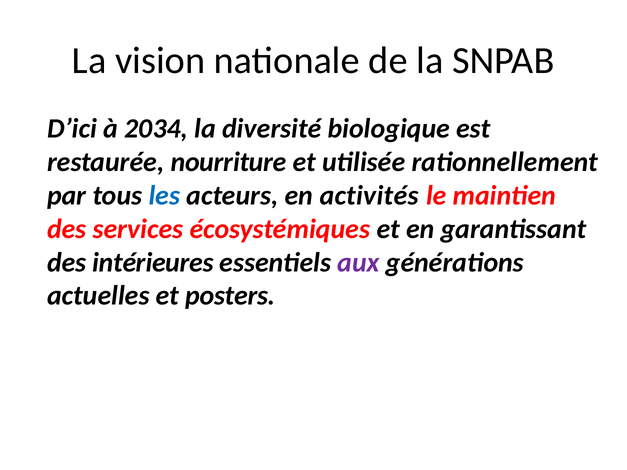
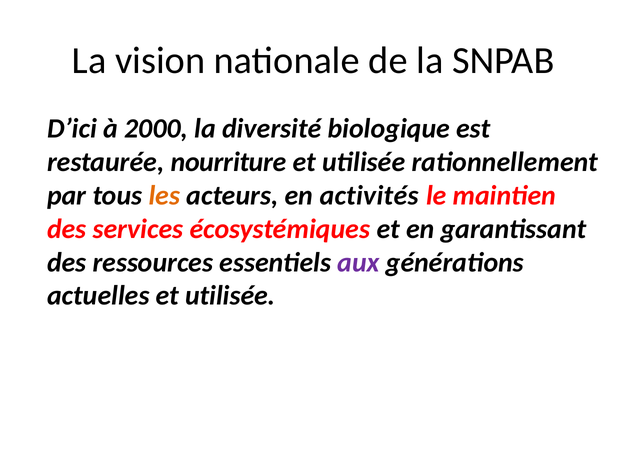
2034: 2034 -> 2000
les colour: blue -> orange
intérieures: intérieures -> ressources
actuelles et posters: posters -> utilisée
